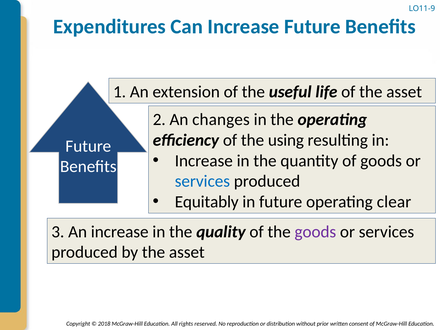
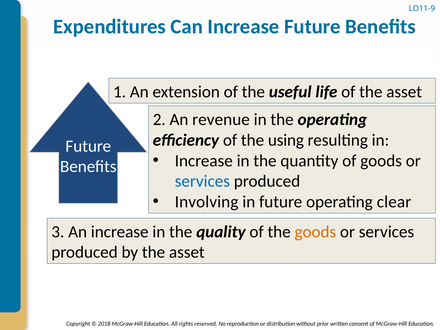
changes: changes -> revenue
Equitably: Equitably -> Involving
goods at (315, 232) colour: purple -> orange
